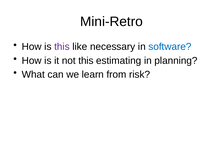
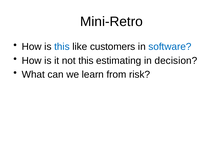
this at (62, 47) colour: purple -> blue
necessary: necessary -> customers
planning: planning -> decision
